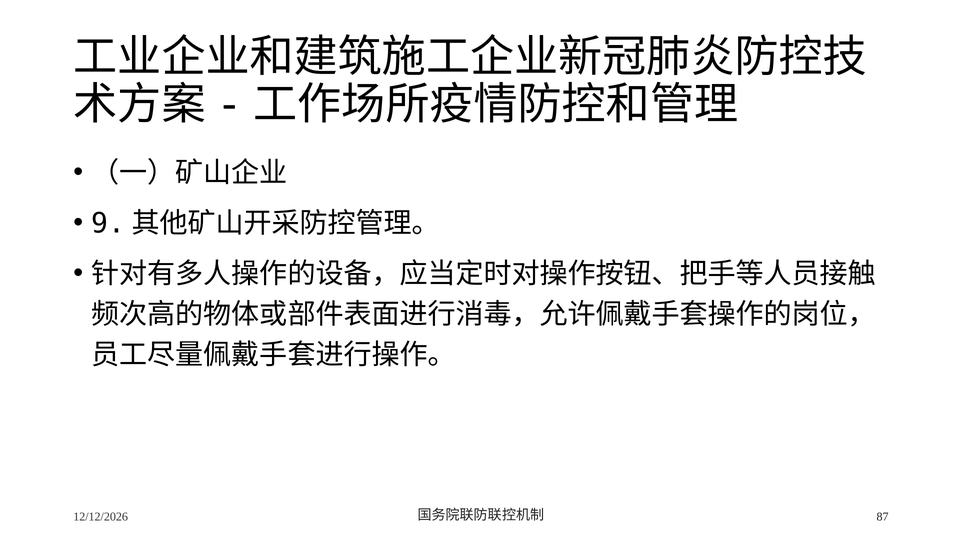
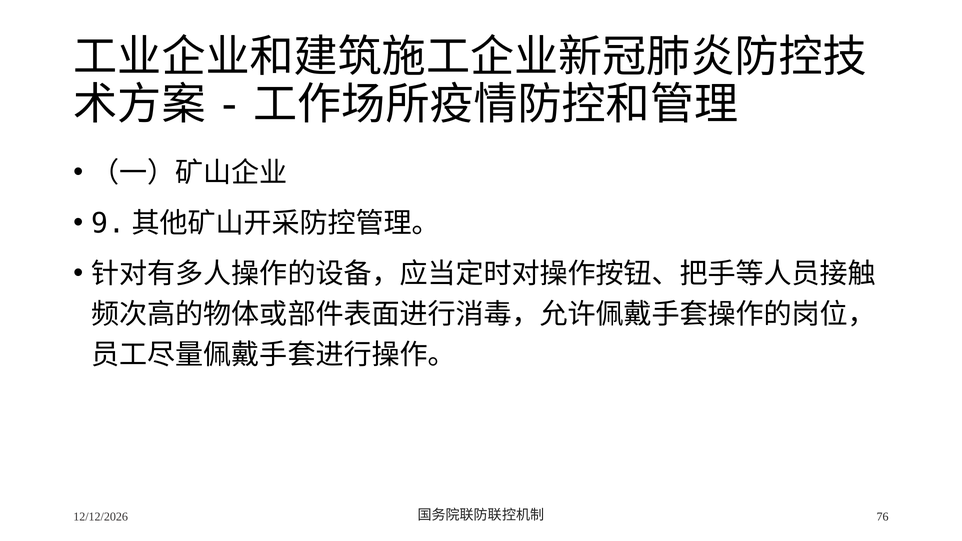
87: 87 -> 76
